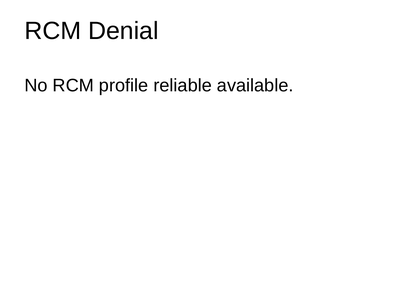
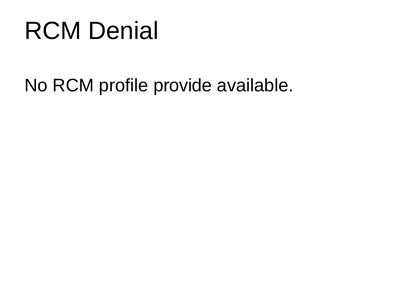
reliable: reliable -> provide
